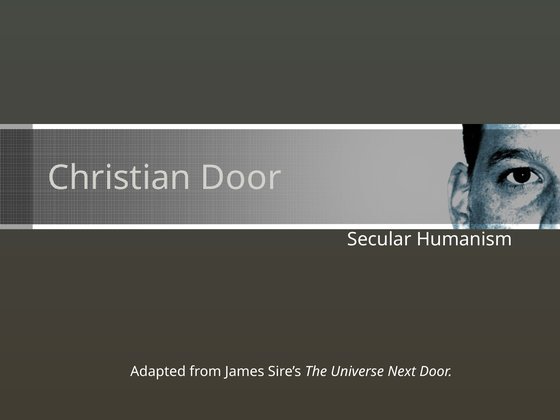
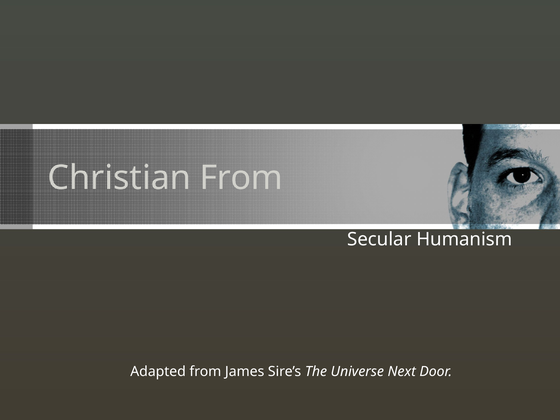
Christian Door: Door -> From
